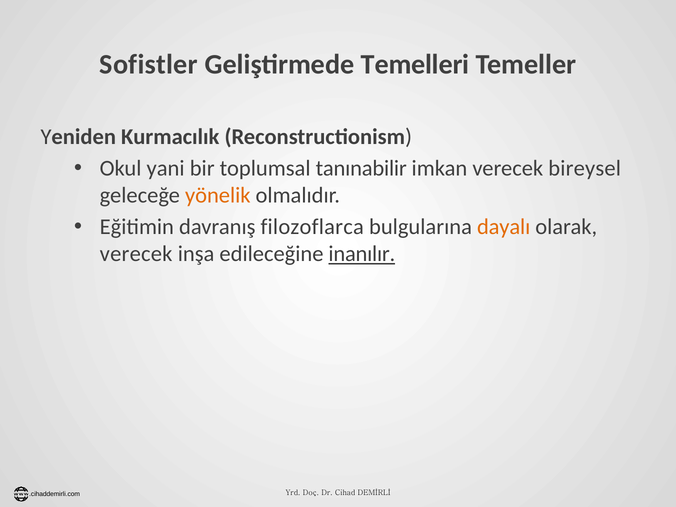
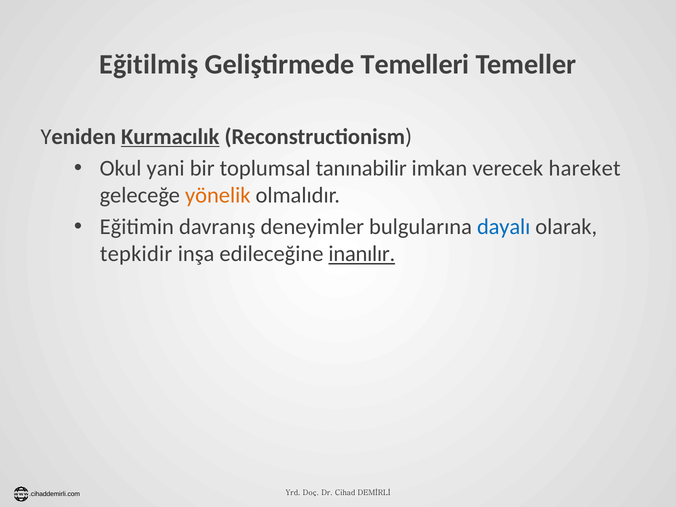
Sofistler: Sofistler -> Eğitilmiş
Kurmacılık underline: none -> present
bireysel: bireysel -> hareket
filozoflarca: filozoflarca -> deneyimler
dayalı colour: orange -> blue
verecek at (136, 254): verecek -> tepkidir
